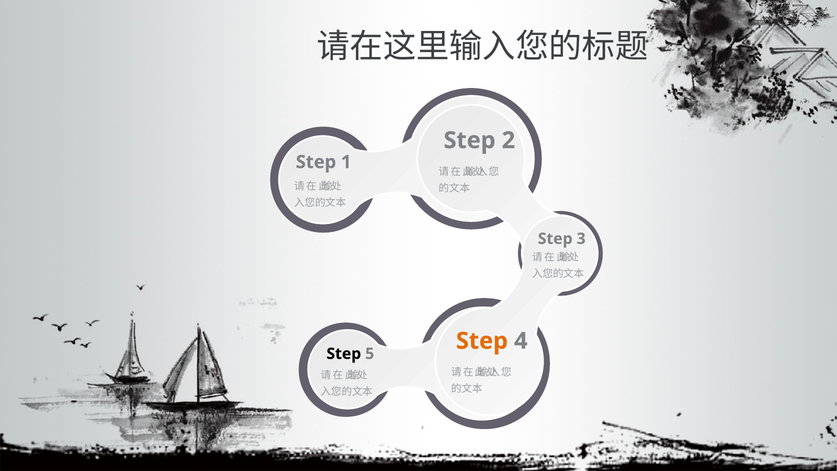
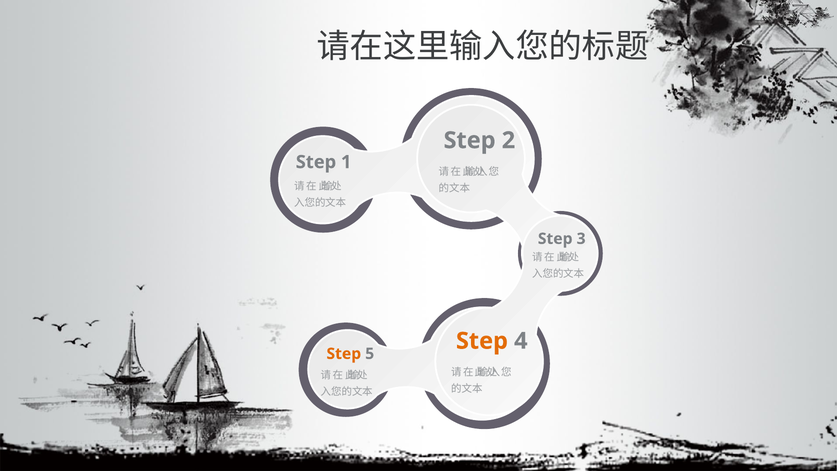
Step at (344, 354) colour: black -> orange
